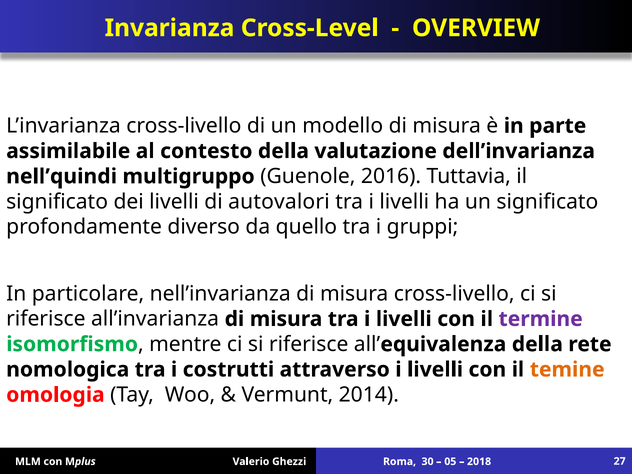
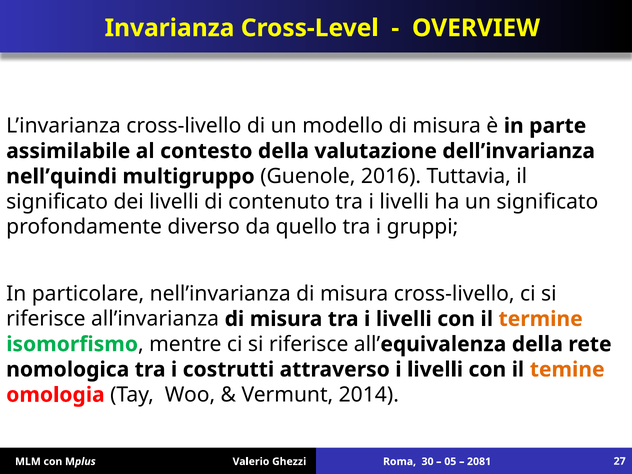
autovalori: autovalori -> contenuto
termine colour: purple -> orange
2018: 2018 -> 2081
